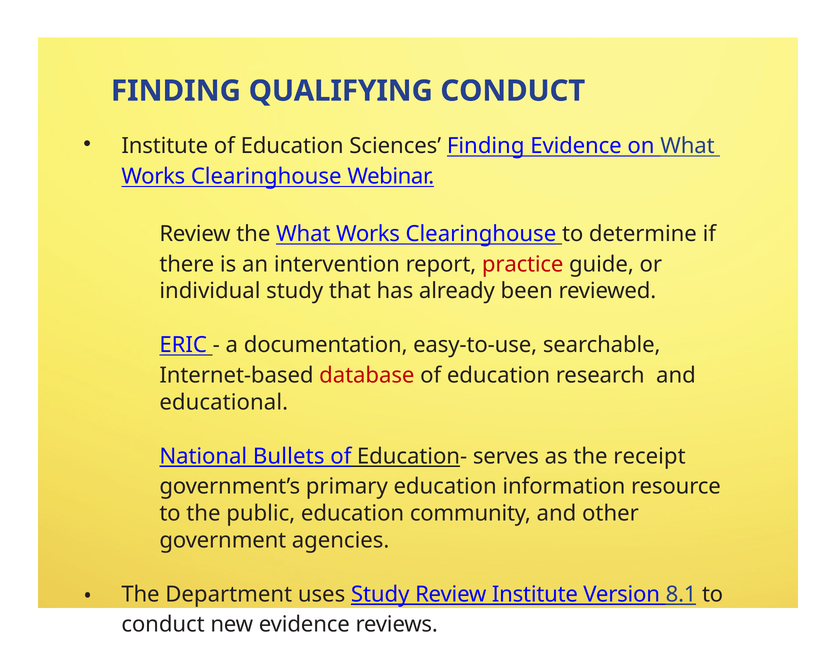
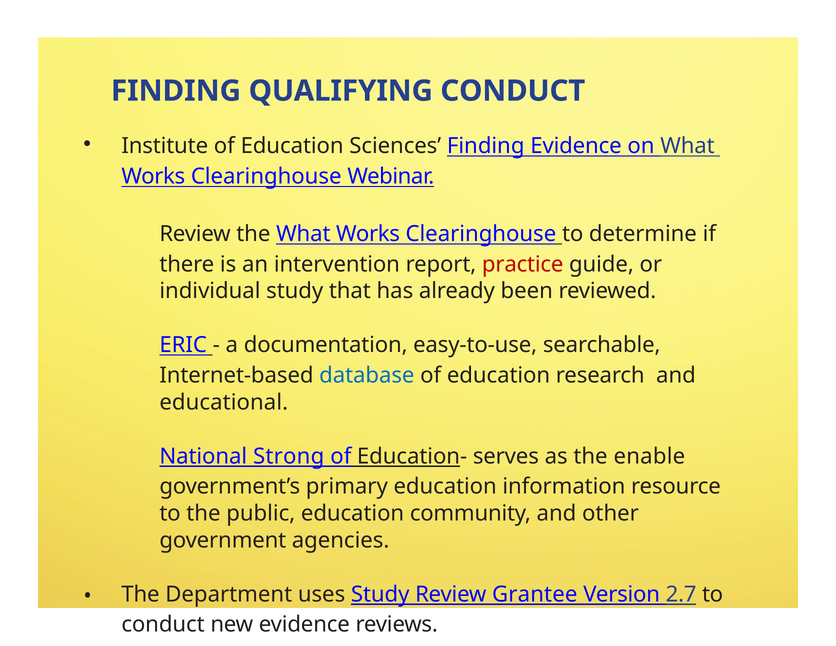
database colour: red -> blue
Bullets: Bullets -> Strong
receipt: receipt -> enable
Review Institute: Institute -> Grantee
8.1: 8.1 -> 2.7
